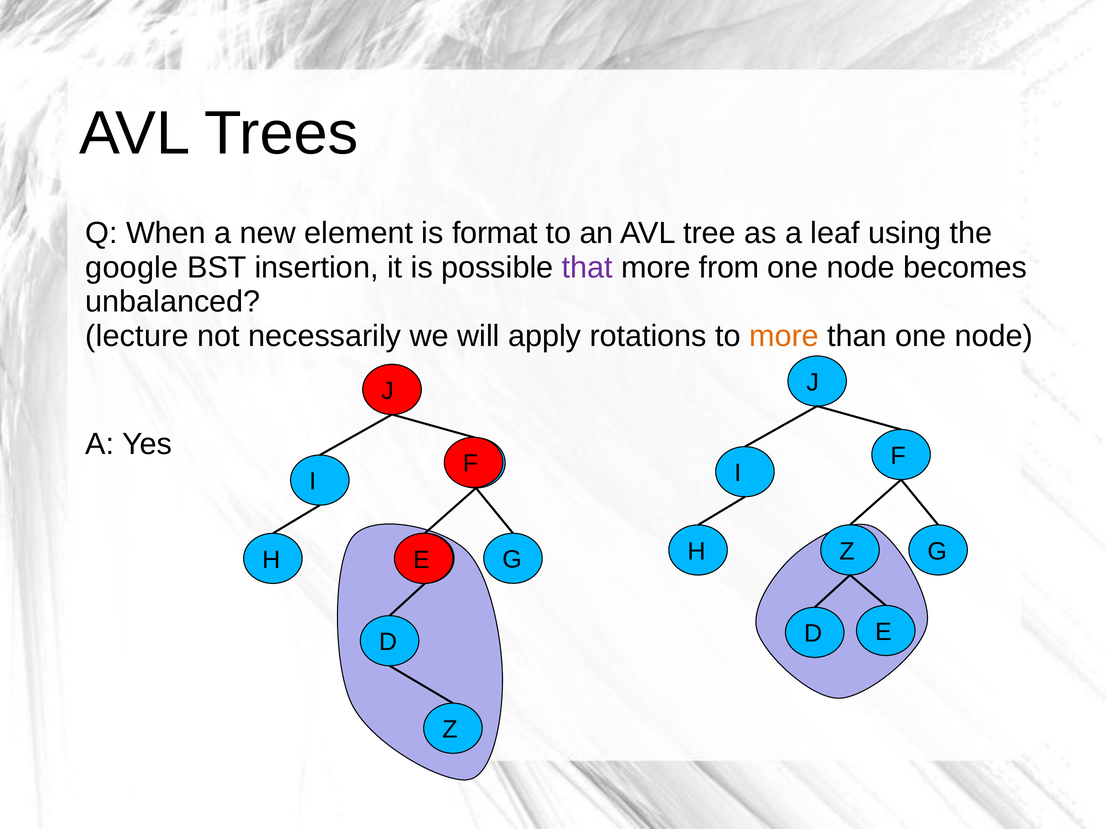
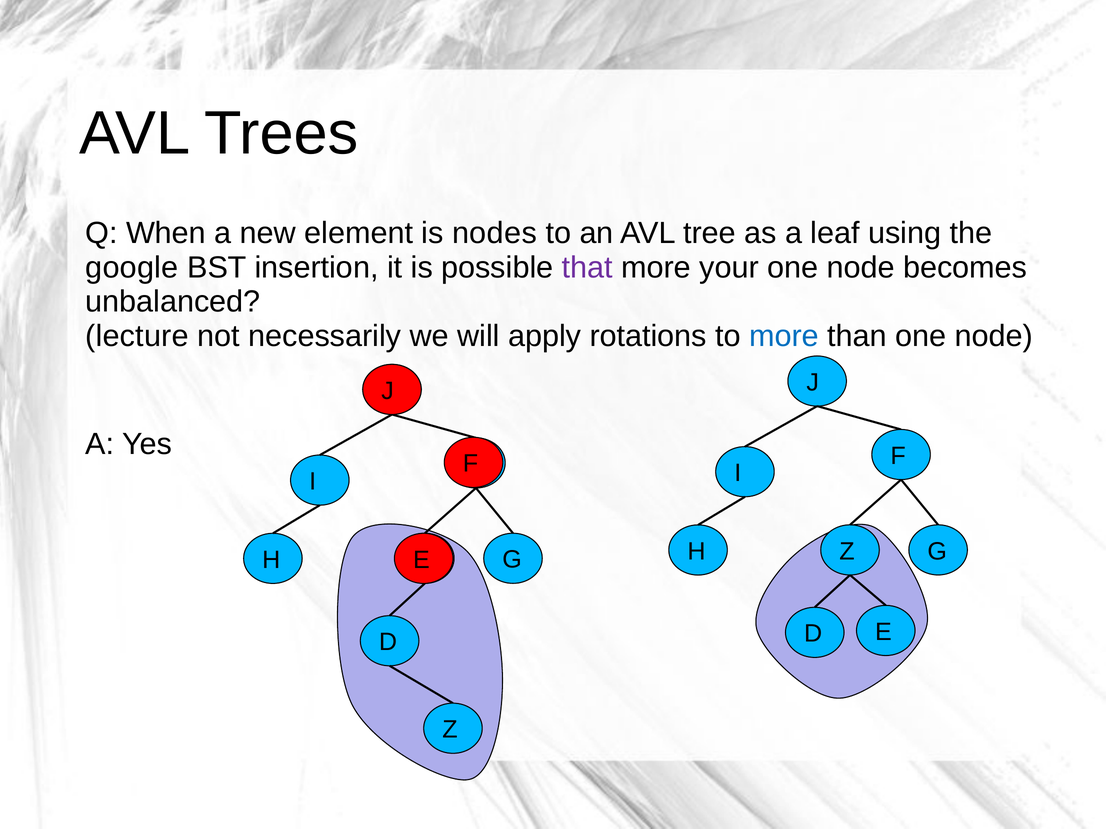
format: format -> nodes
from: from -> your
more at (784, 336) colour: orange -> blue
